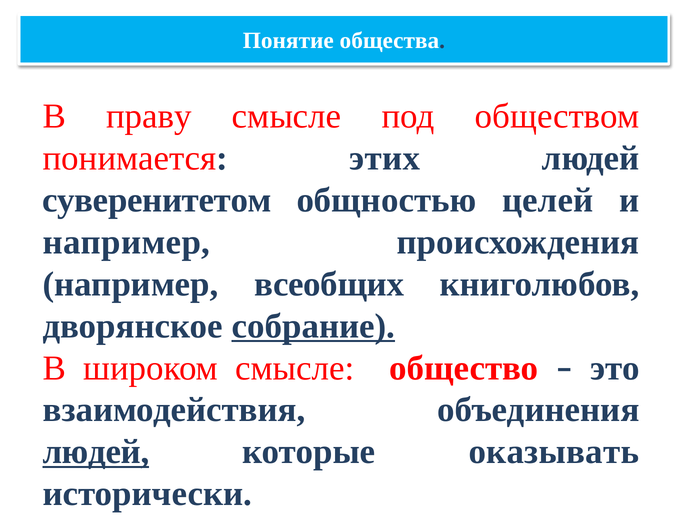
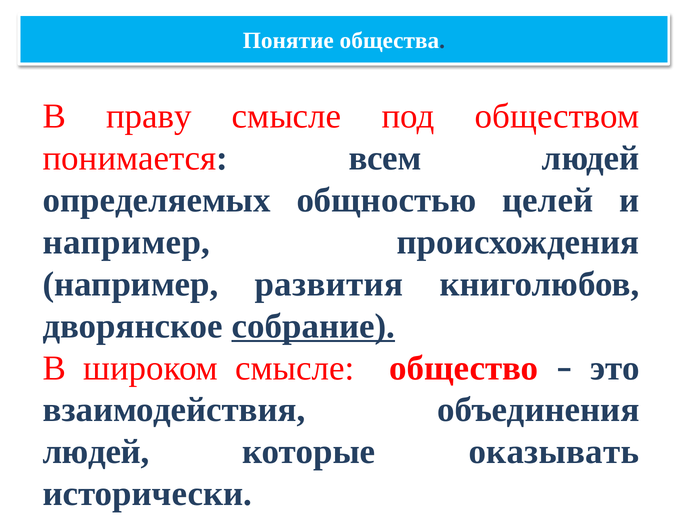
этих: этих -> всем
суверенитетом: суверенитетом -> определяемых
всеобщих: всеобщих -> развития
людей at (96, 452) underline: present -> none
